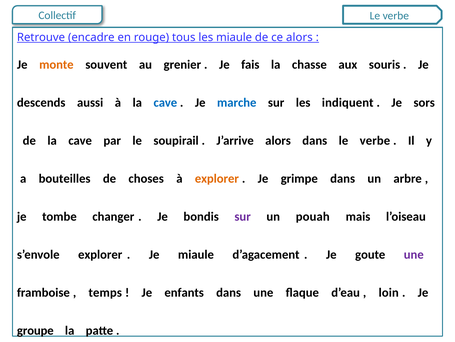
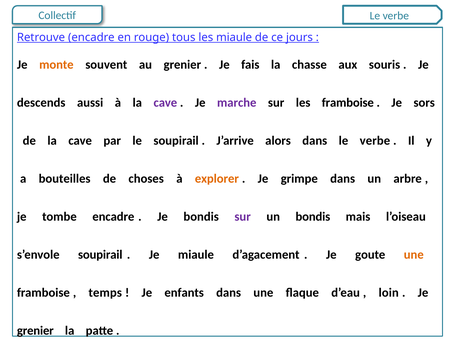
ce alors: alors -> jours
cave at (165, 102) colour: blue -> purple
marche colour: blue -> purple
les indiquent: indiquent -> framboise
tombe changer: changer -> encadre
un pouah: pouah -> bondis
s’envole explorer: explorer -> soupirail
une at (414, 254) colour: purple -> orange
groupe at (35, 330): groupe -> grenier
